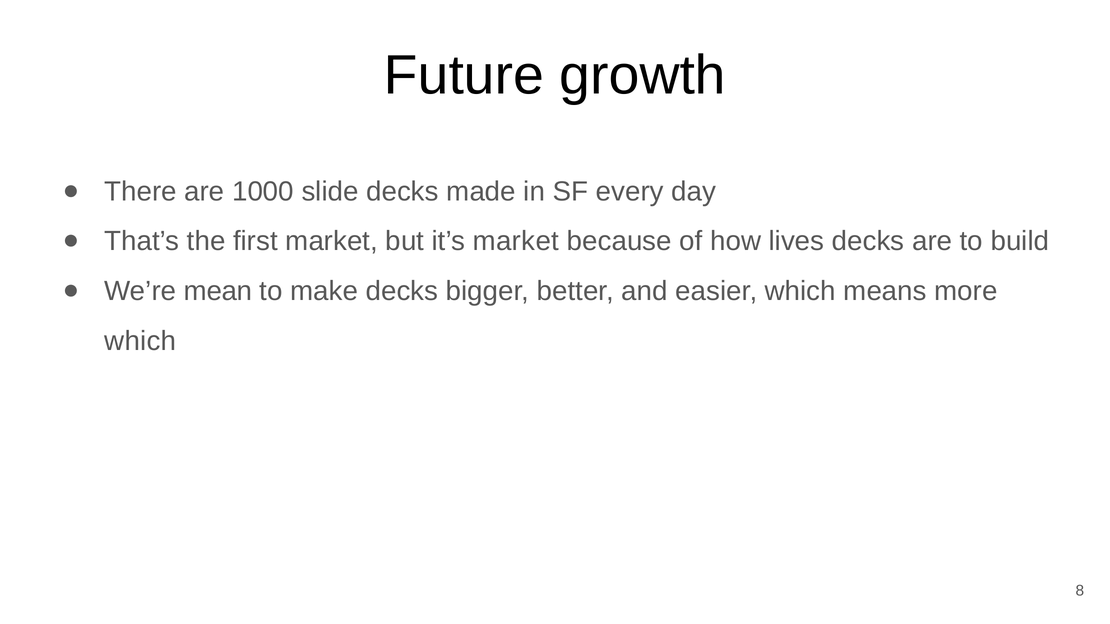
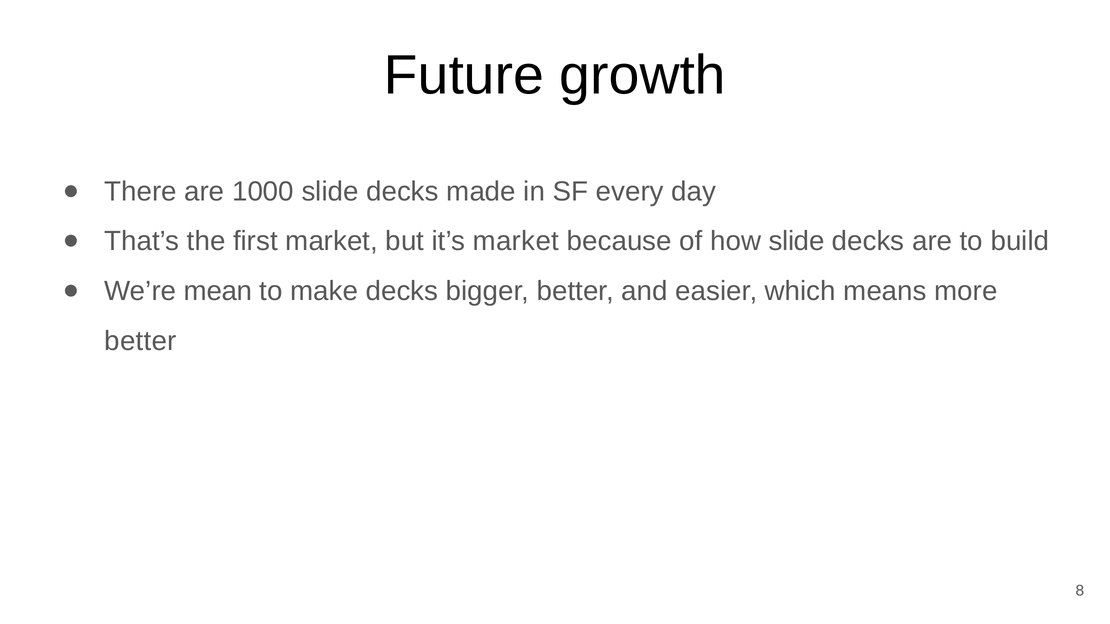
how lives: lives -> slide
which at (140, 341): which -> better
